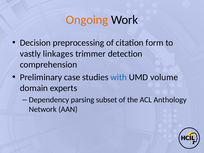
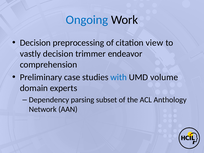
Ongoing colour: orange -> blue
form: form -> view
vastly linkages: linkages -> decision
detection: detection -> endeavor
